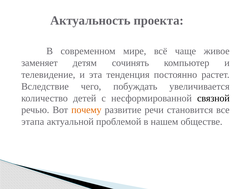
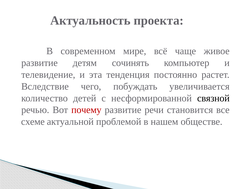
заменяет at (39, 63): заменяет -> развитие
почему colour: orange -> red
этапа: этапа -> схеме
